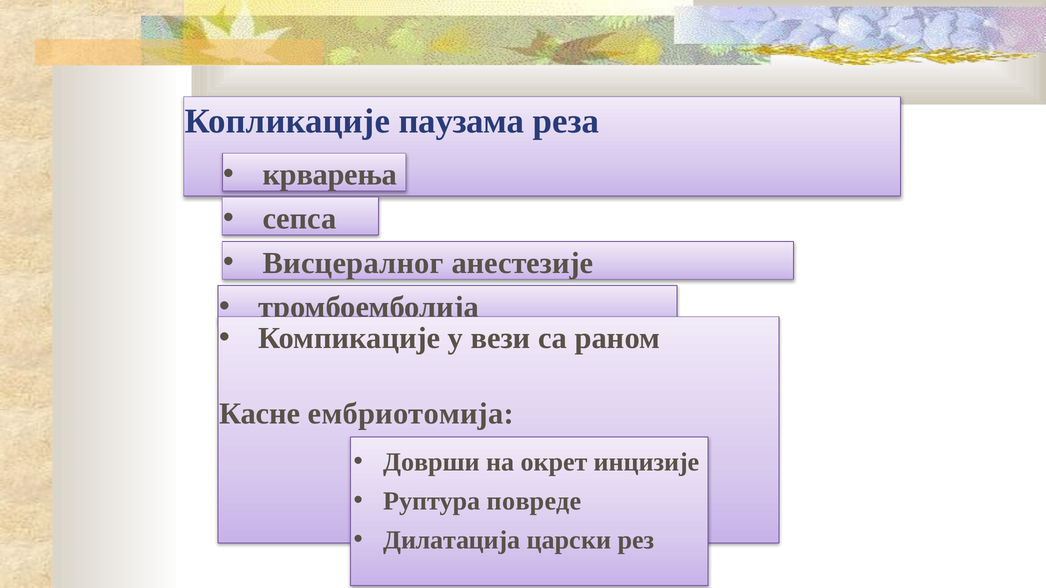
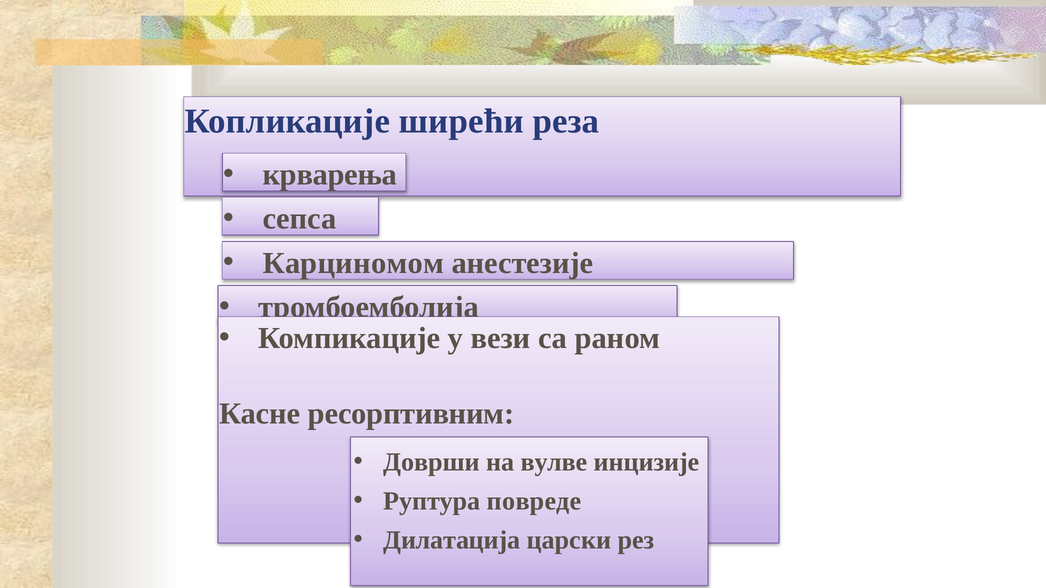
паузама: паузама -> ширећи
Висцералног: Висцералног -> Карциномом
ембриотомија: ембриотомија -> ресорптивним
окрет: окрет -> вулве
